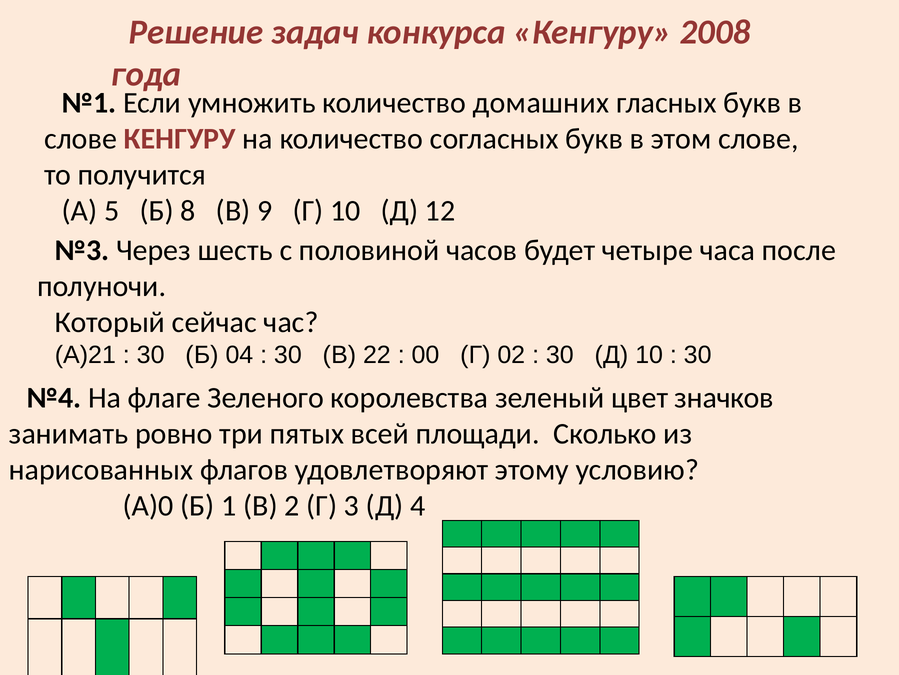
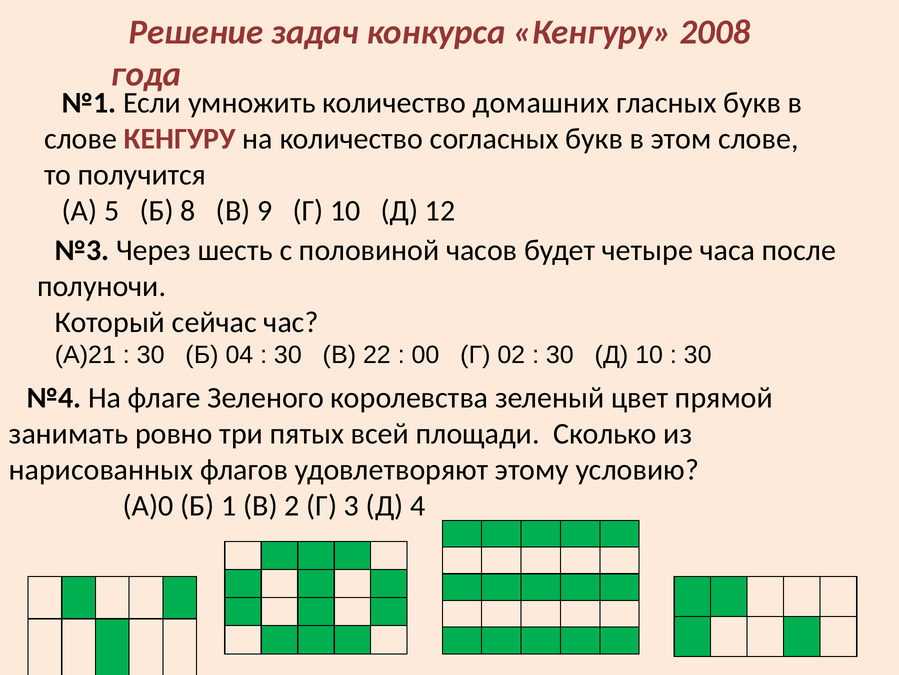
значков: значков -> прямой
